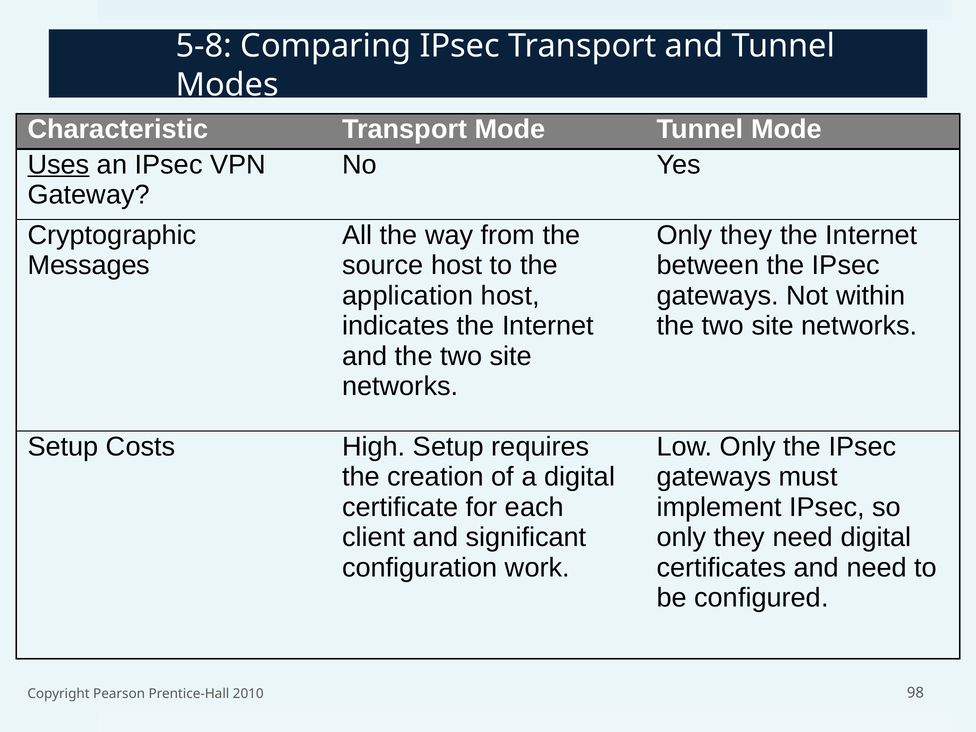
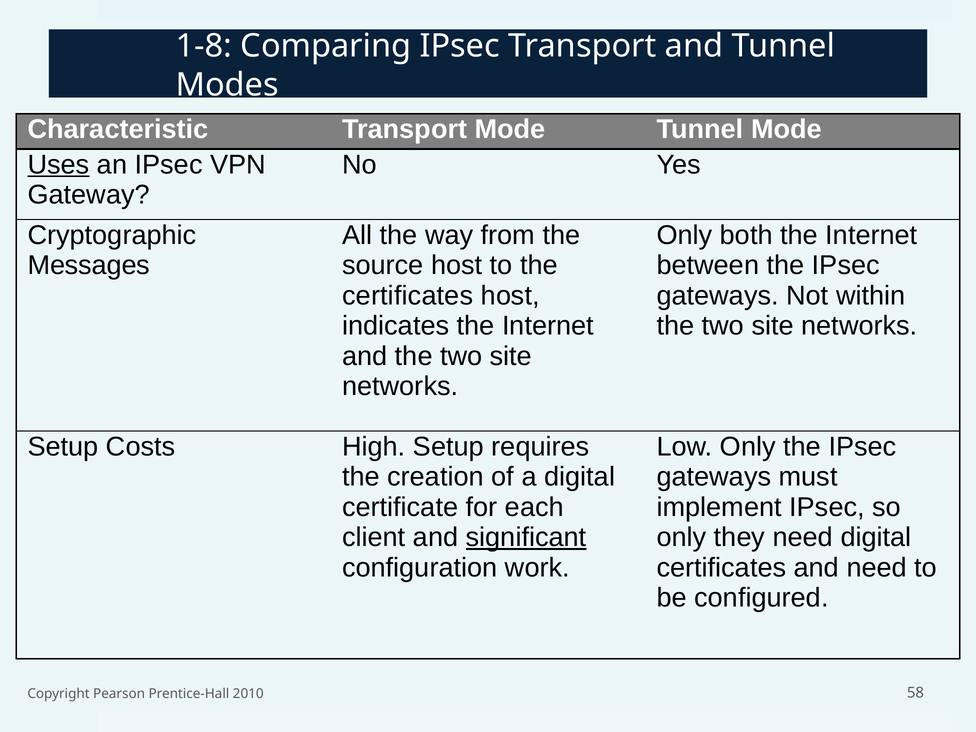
5-8: 5-8 -> 1-8
they at (746, 235): they -> both
application at (408, 296): application -> certificates
significant underline: none -> present
98: 98 -> 58
